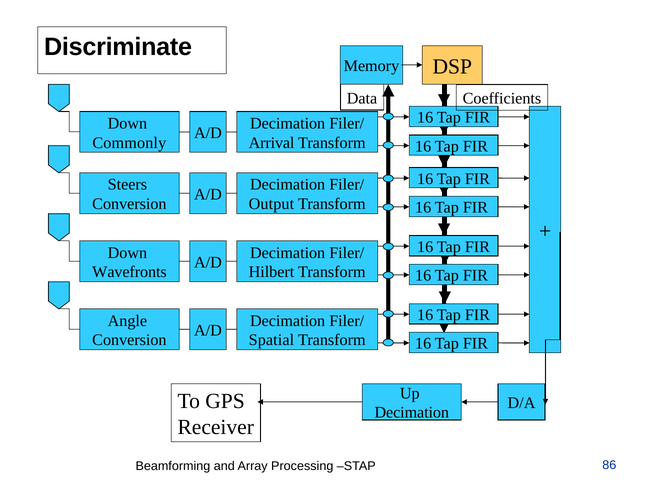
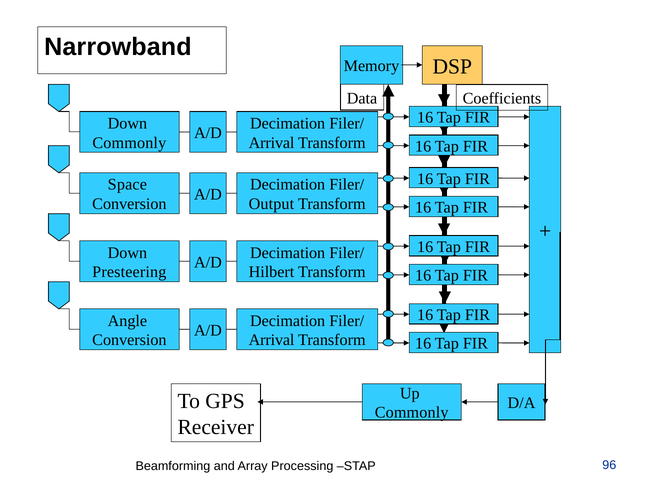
Discriminate: Discriminate -> Narrowband
Steers: Steers -> Space
Wavefronts: Wavefronts -> Presteering
Spatial at (271, 340): Spatial -> Arrival
Decimation at (412, 413): Decimation -> Commonly
86: 86 -> 96
